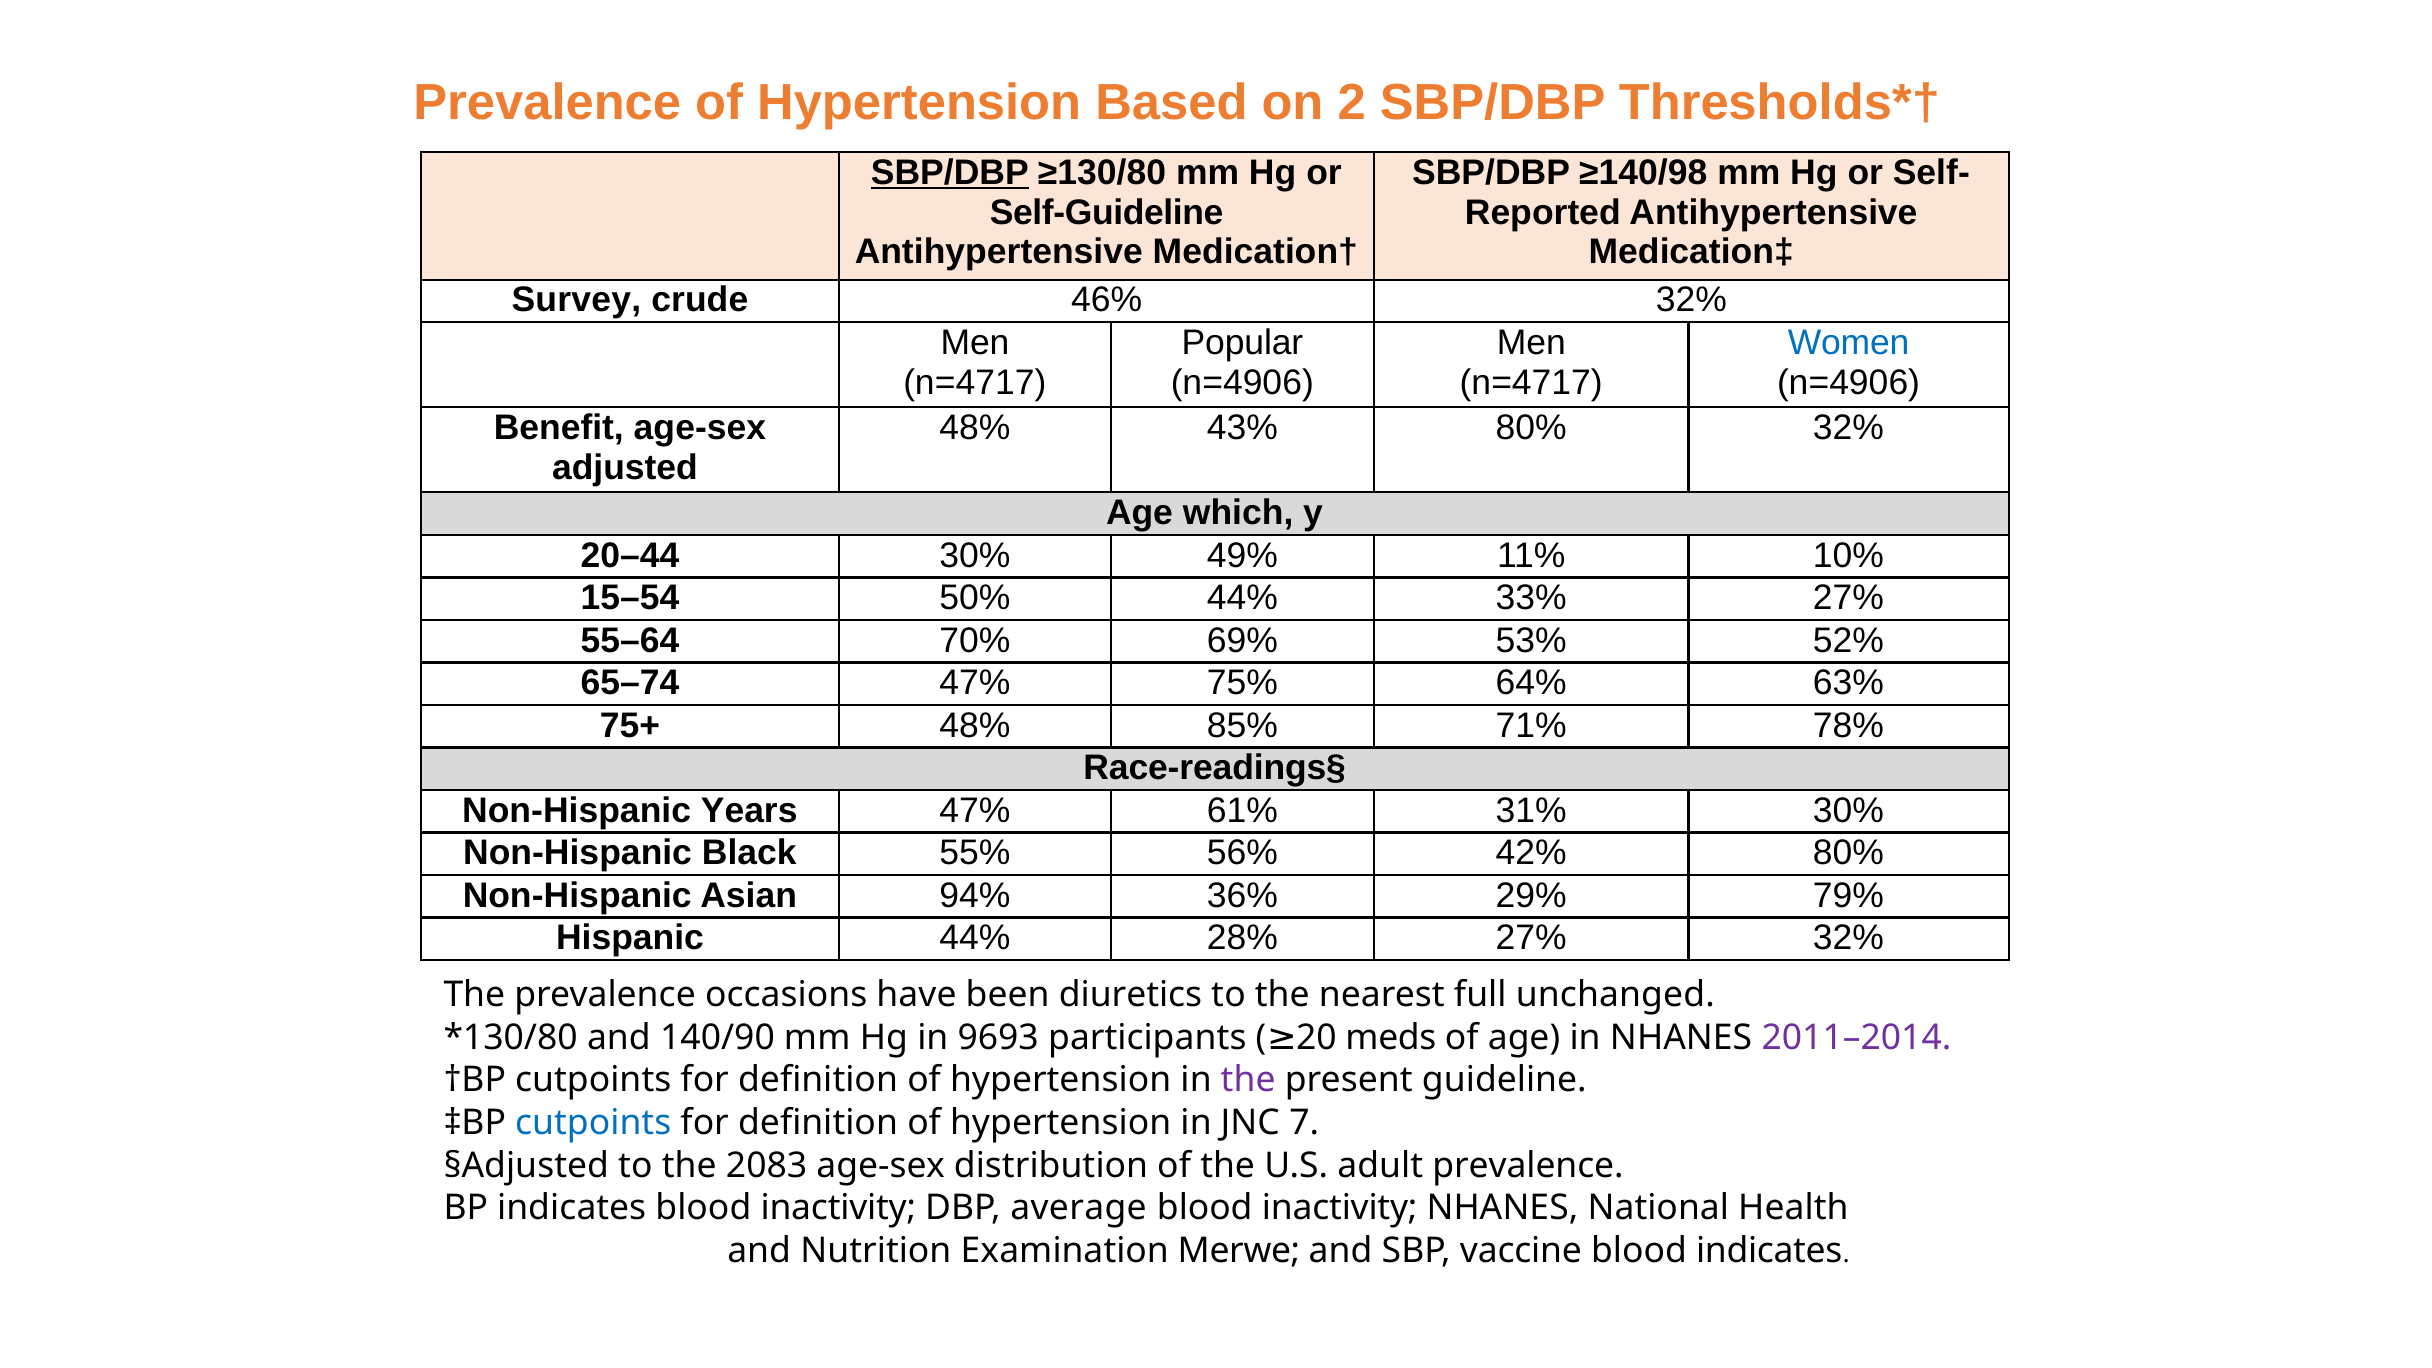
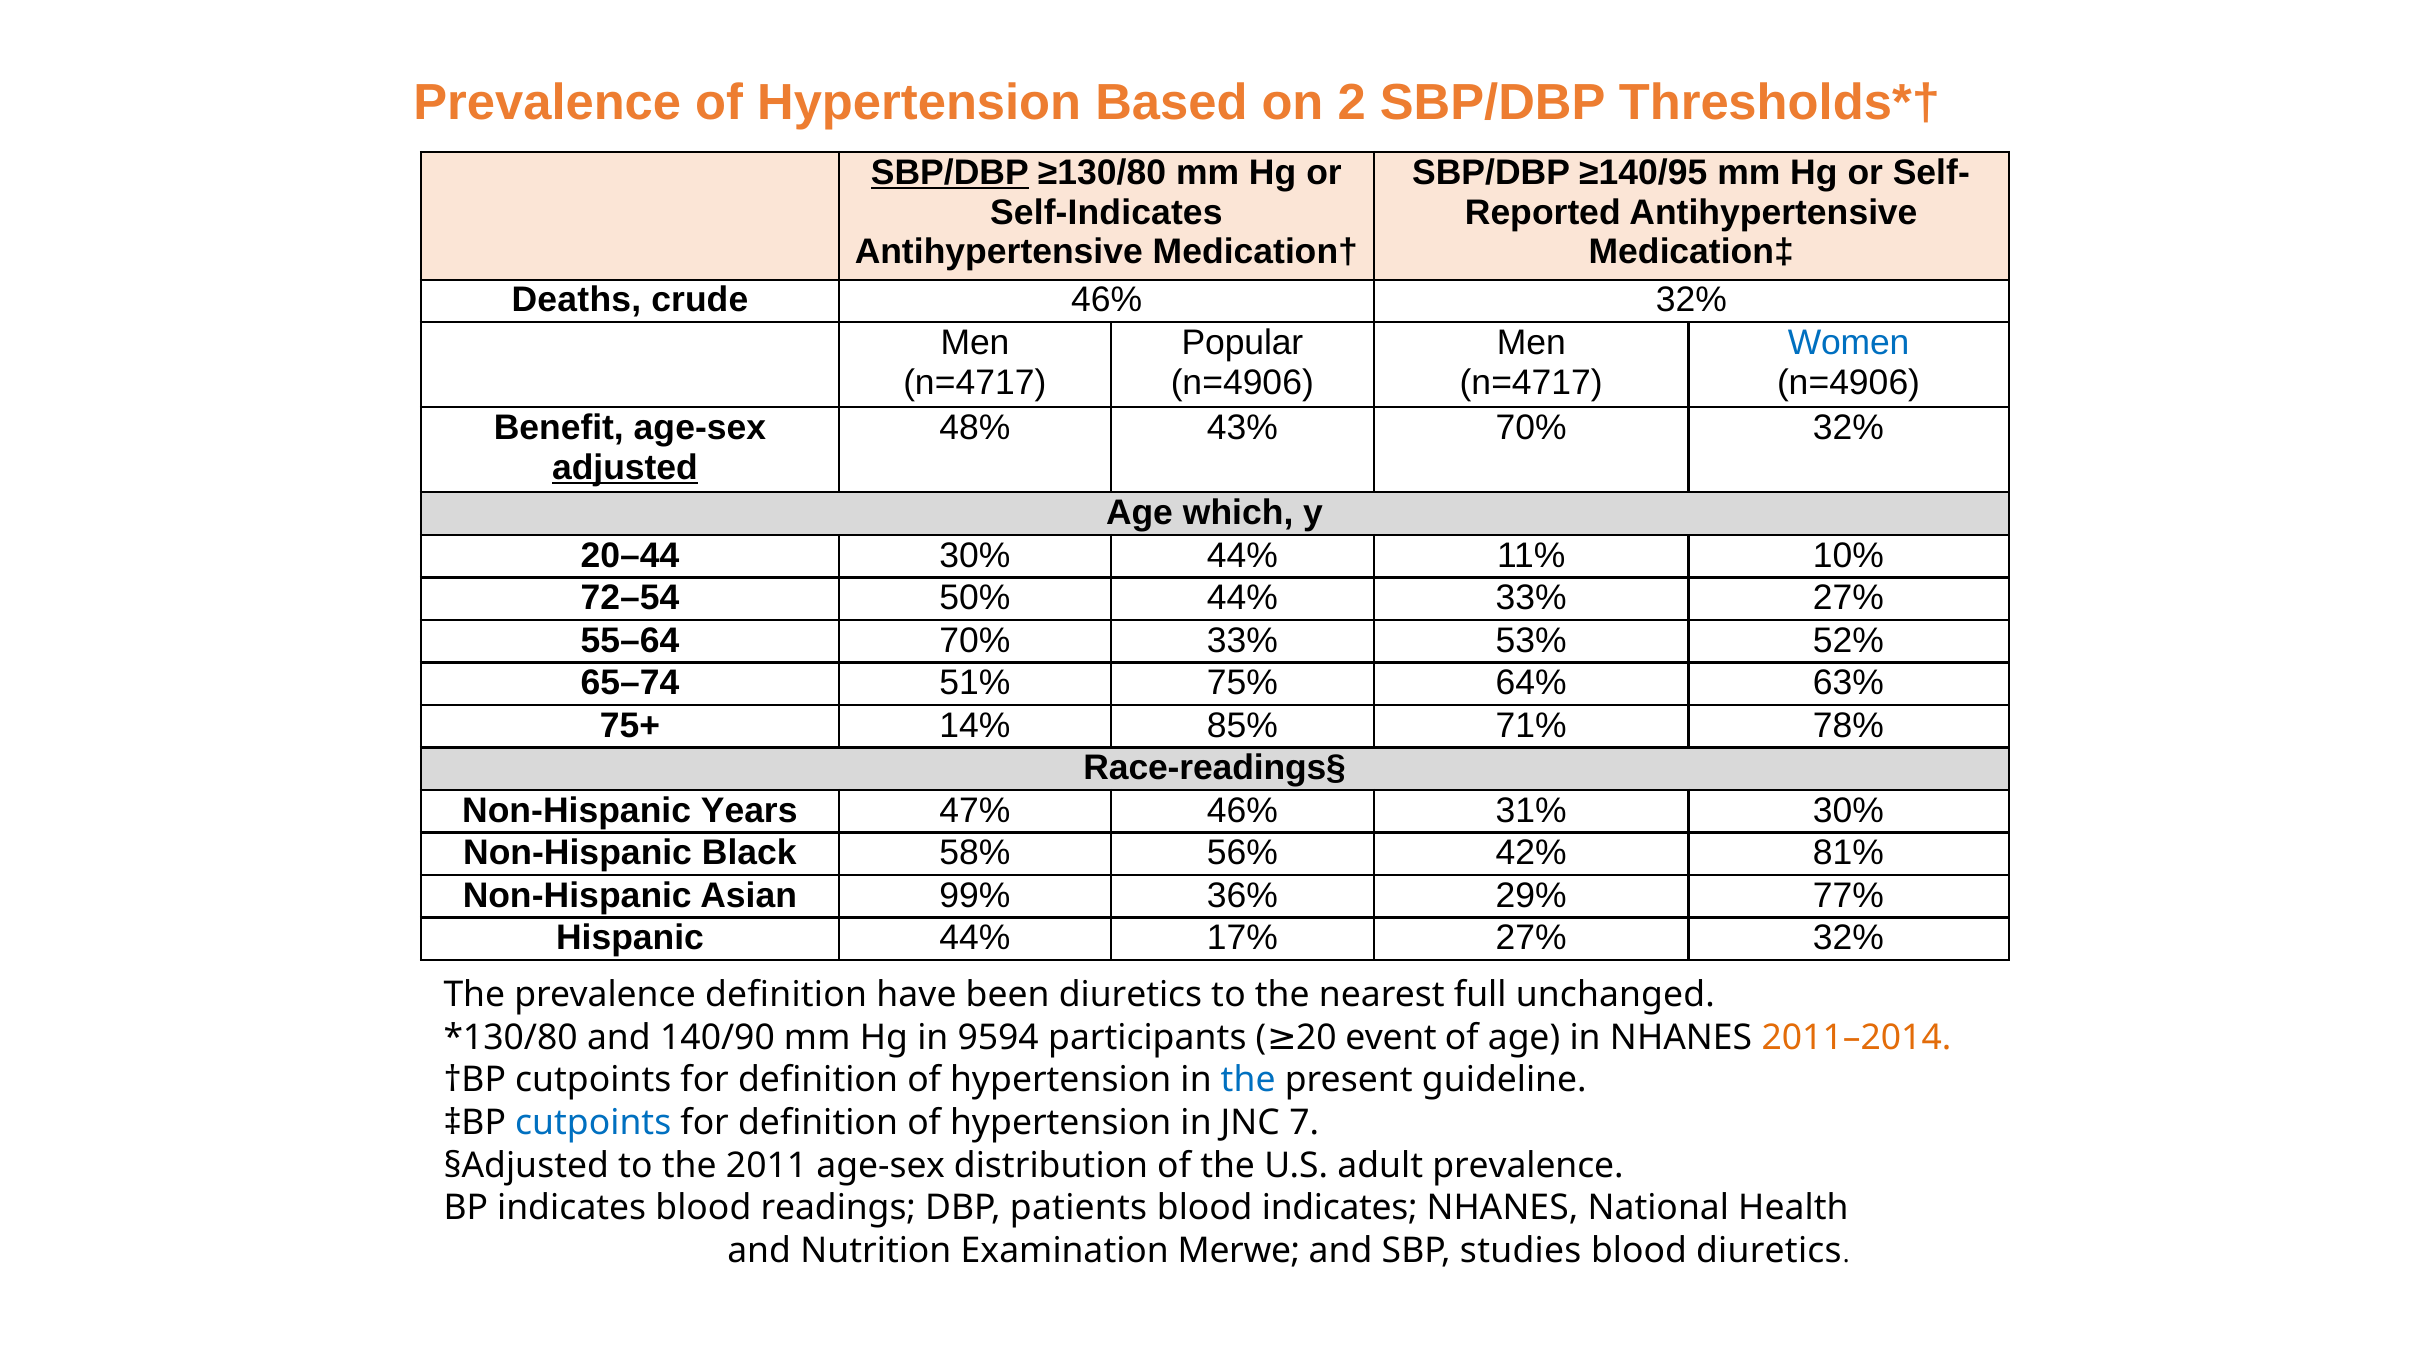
≥140/98: ≥140/98 -> ≥140/95
Self-Guideline: Self-Guideline -> Self-Indicates
Survey: Survey -> Deaths
43% 80%: 80% -> 70%
adjusted underline: none -> present
30% 49%: 49% -> 44%
15–54: 15–54 -> 72–54
70% 69%: 69% -> 33%
65–74 47%: 47% -> 51%
75+ 48%: 48% -> 14%
47% 61%: 61% -> 46%
55%: 55% -> 58%
42% 80%: 80% -> 81%
94%: 94% -> 99%
79%: 79% -> 77%
28%: 28% -> 17%
prevalence occasions: occasions -> definition
9693: 9693 -> 9594
meds: meds -> event
2011–2014 colour: purple -> orange
the at (1248, 1080) colour: purple -> blue
2083: 2083 -> 2011
indicates blood inactivity: inactivity -> readings
average: average -> patients
inactivity at (1340, 1208): inactivity -> indicates
vaccine: vaccine -> studies
blood indicates: indicates -> diuretics
